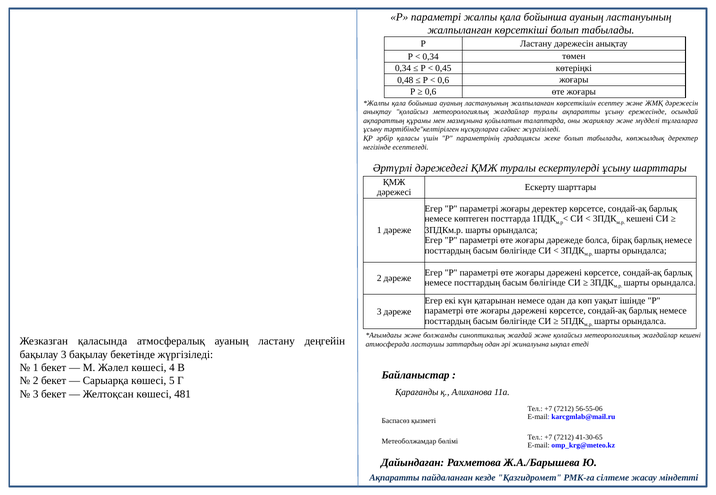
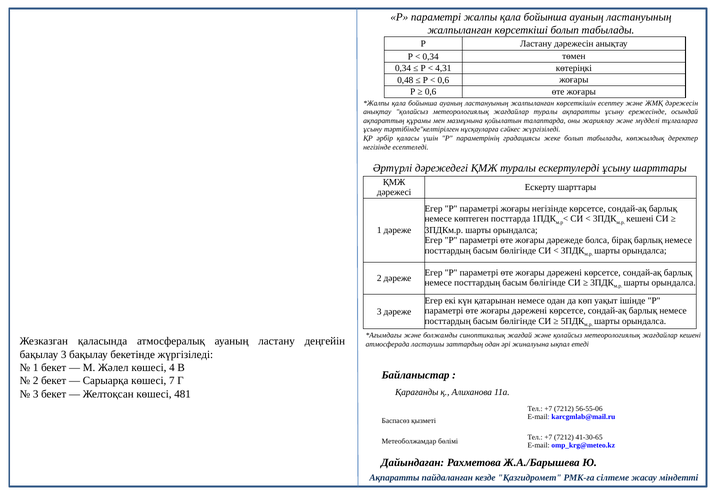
0,45: 0,45 -> 4,31
жоғары деректер: деректер -> негізінде
5: 5 -> 7
